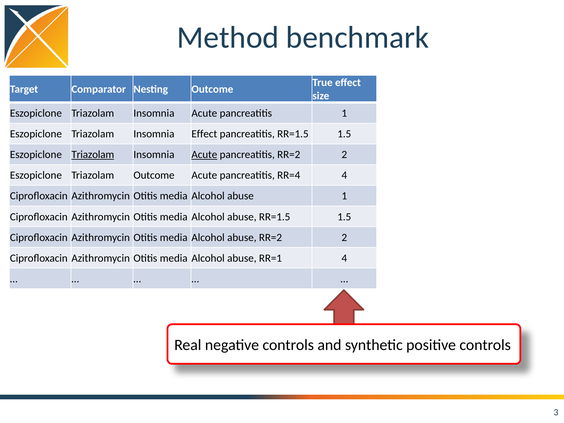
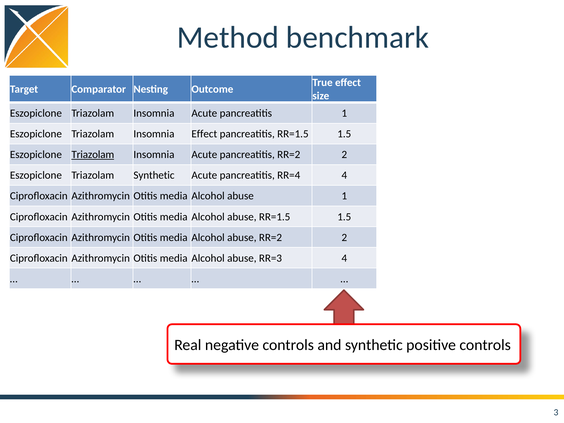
Acute at (204, 155) underline: present -> none
Triazolam Outcome: Outcome -> Synthetic
RR=1: RR=1 -> RR=3
